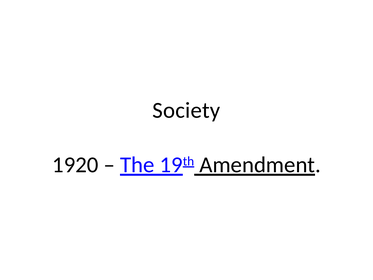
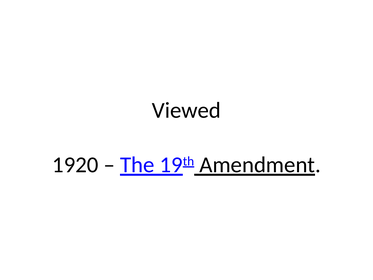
Society: Society -> Viewed
